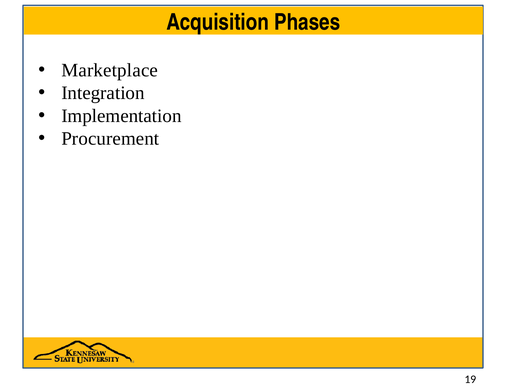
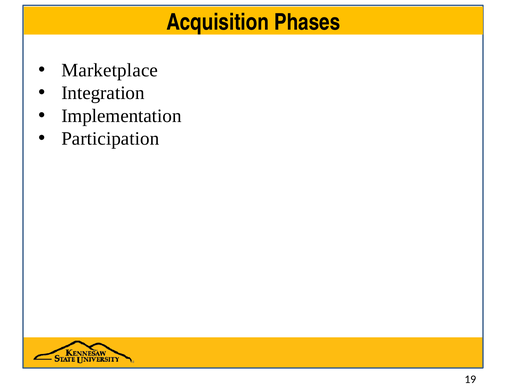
Procurement: Procurement -> Participation
